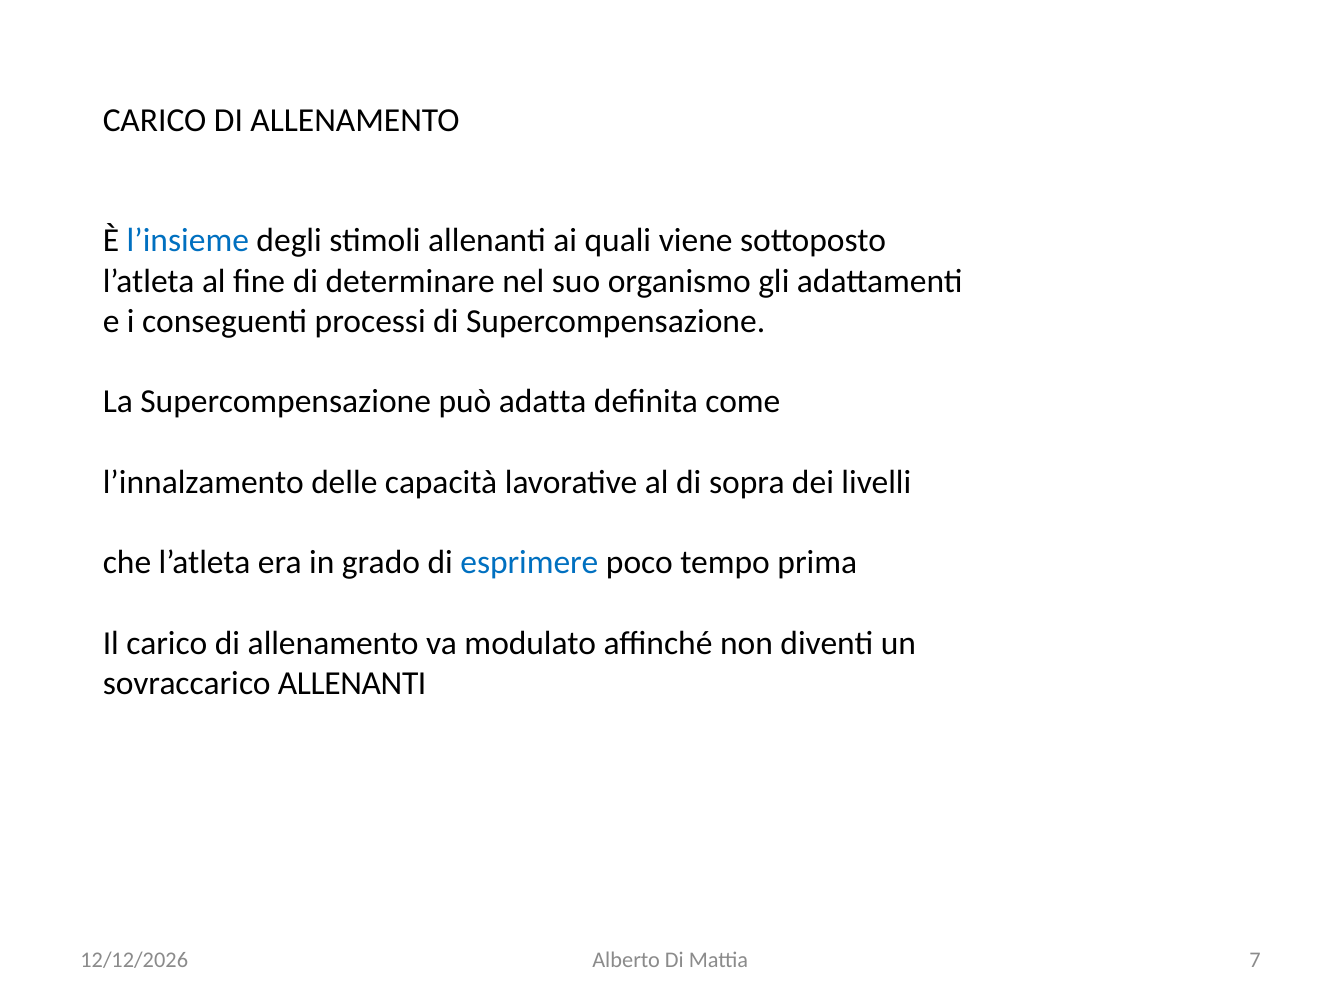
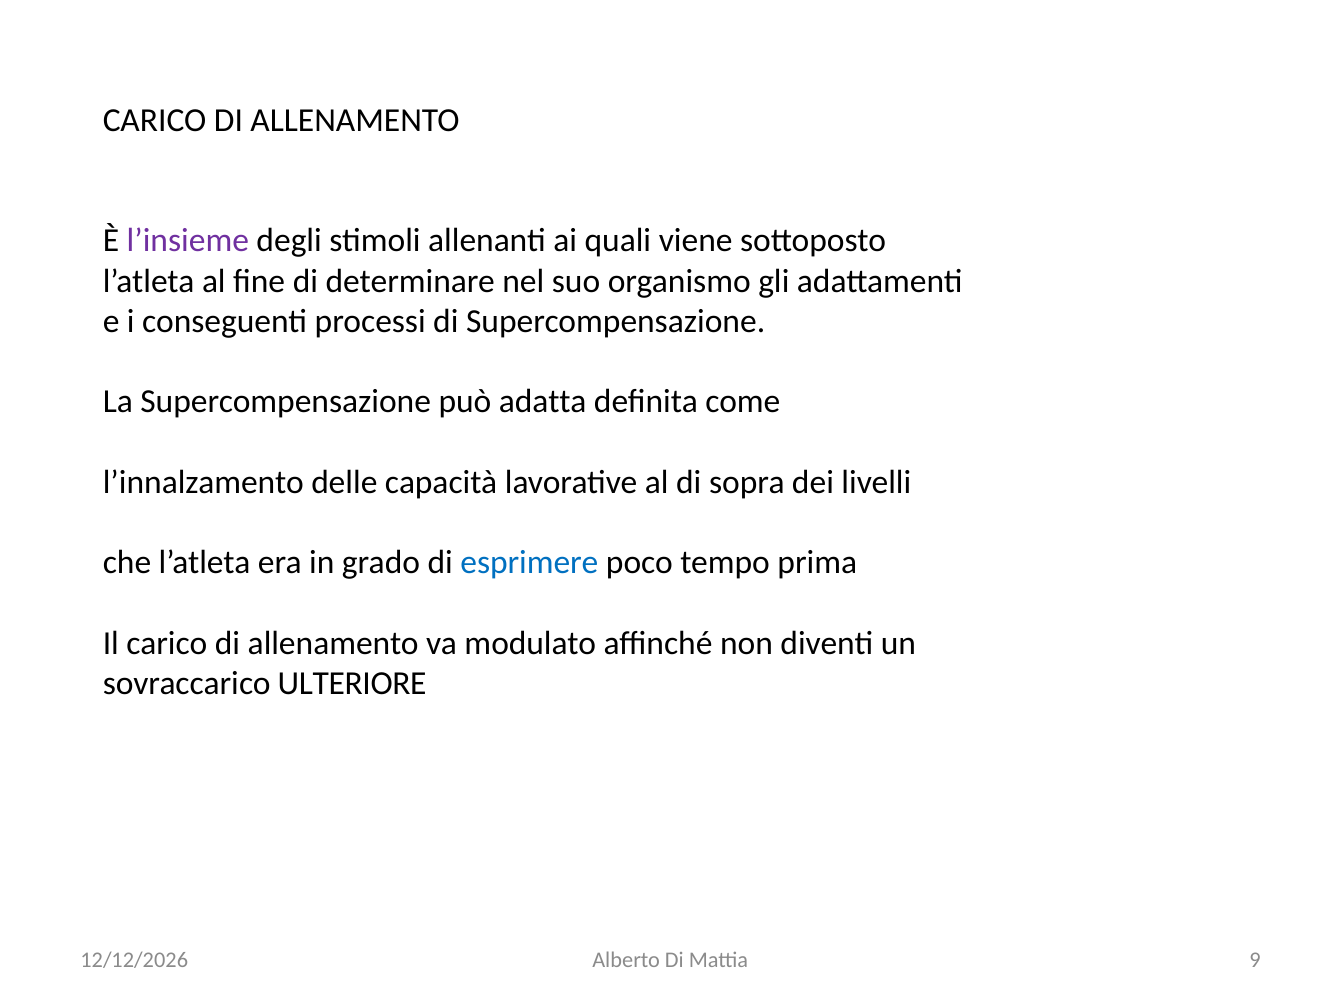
l’insieme colour: blue -> purple
sovraccarico ALLENANTI: ALLENANTI -> ULTERIORE
7: 7 -> 9
